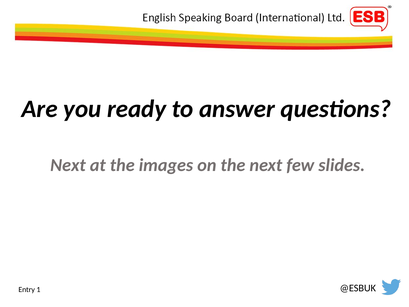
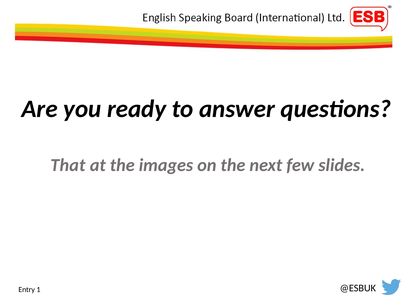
Next at (68, 165): Next -> That
